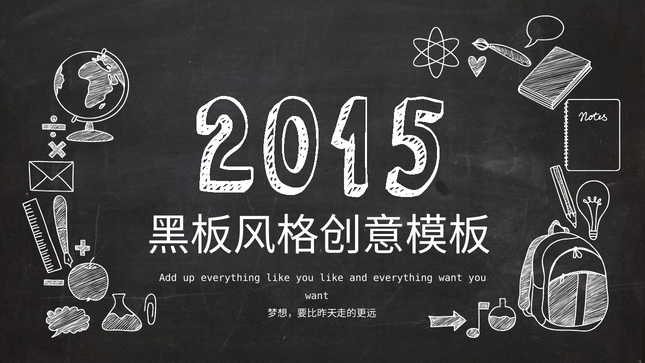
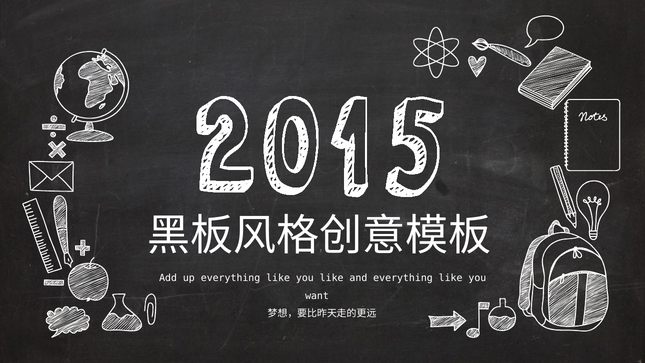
and everything want: want -> like
